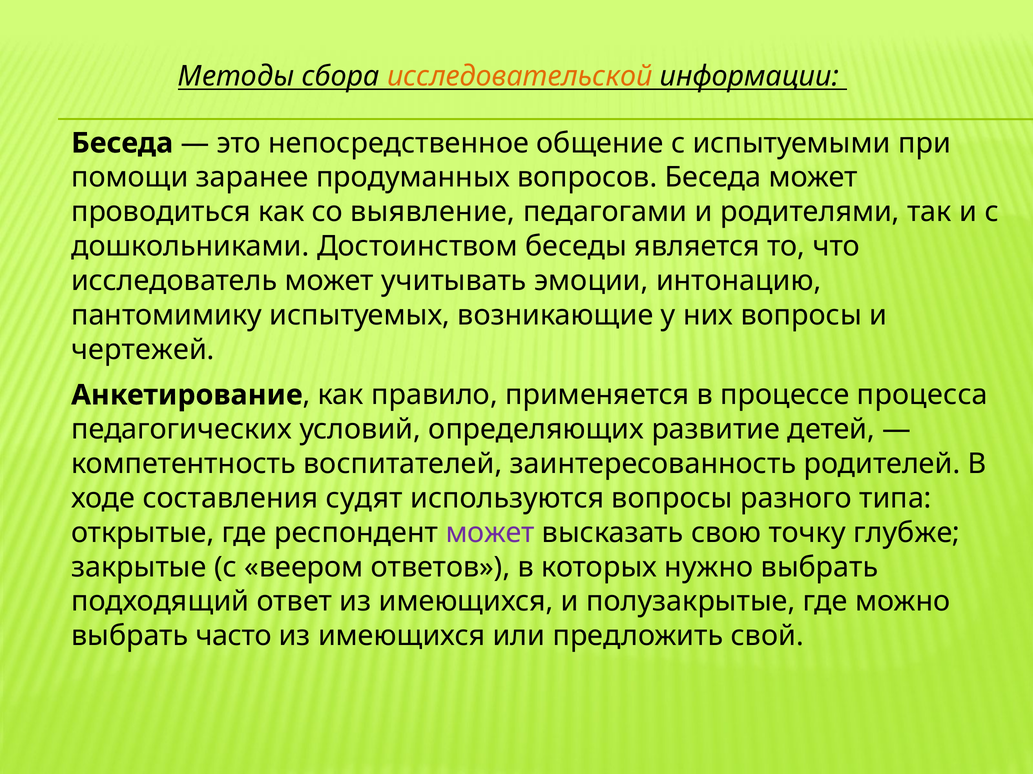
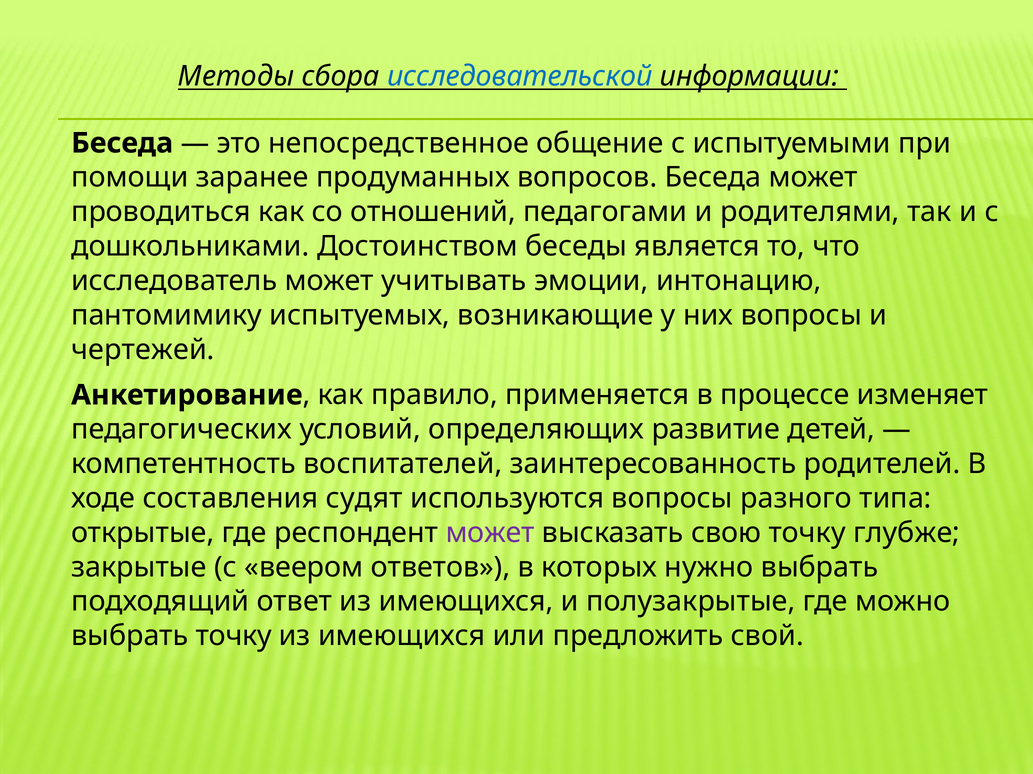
исследовательской colour: orange -> blue
выявление: выявление -> отношений
процесса: процесса -> изменяет
выбрать часто: часто -> точку
